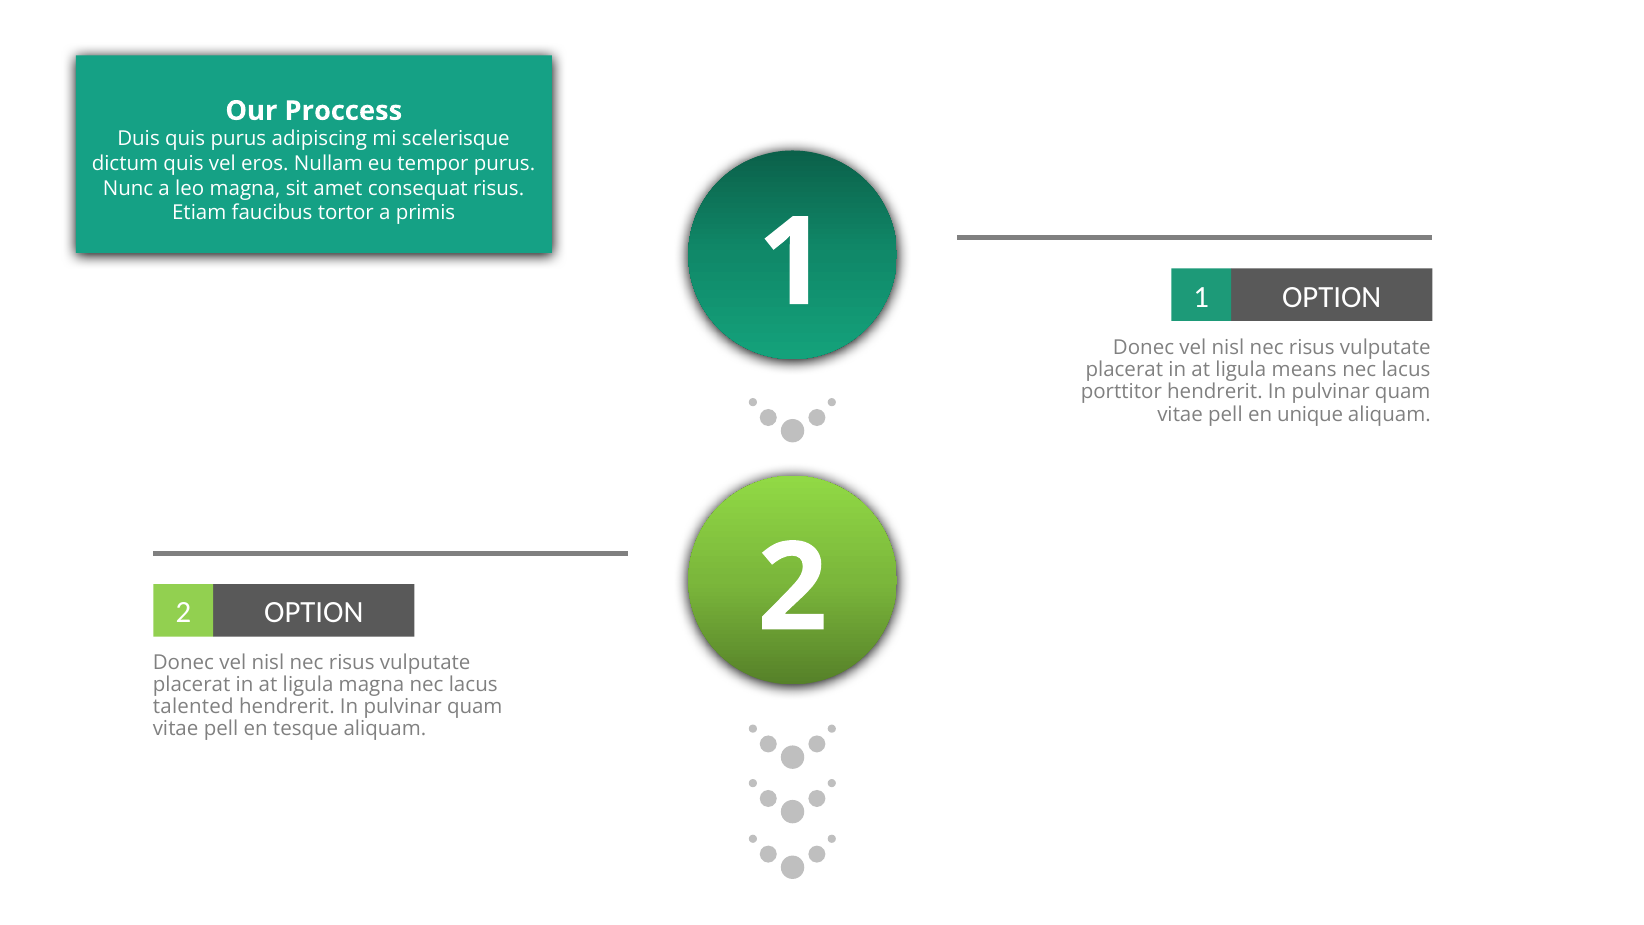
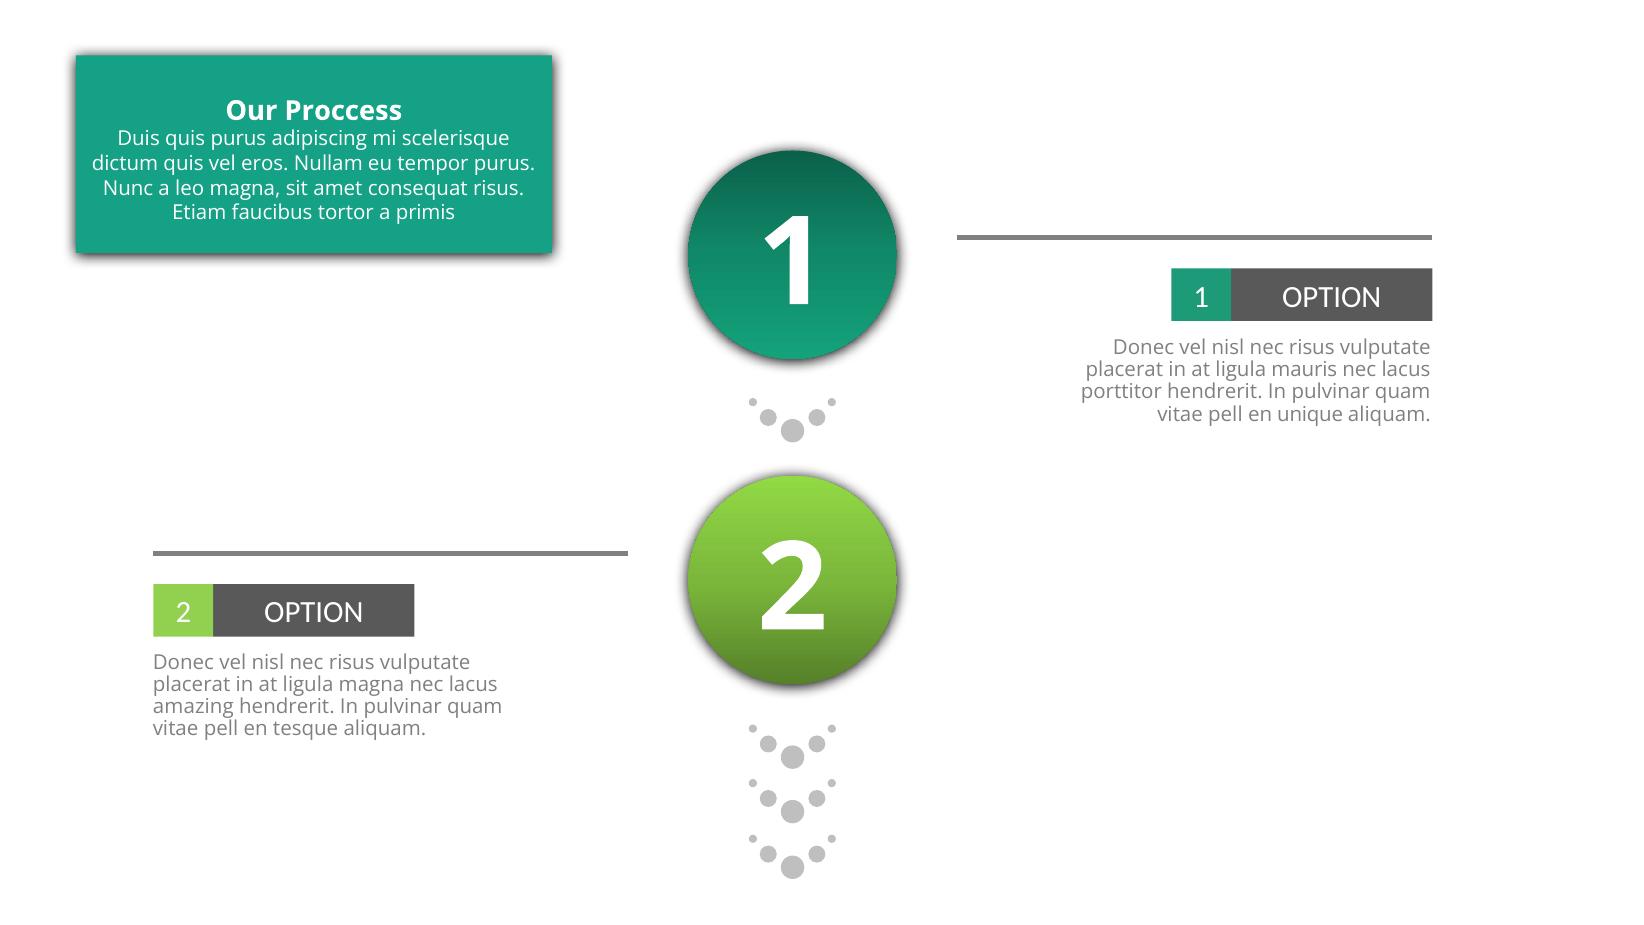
means: means -> mauris
talented: talented -> amazing
